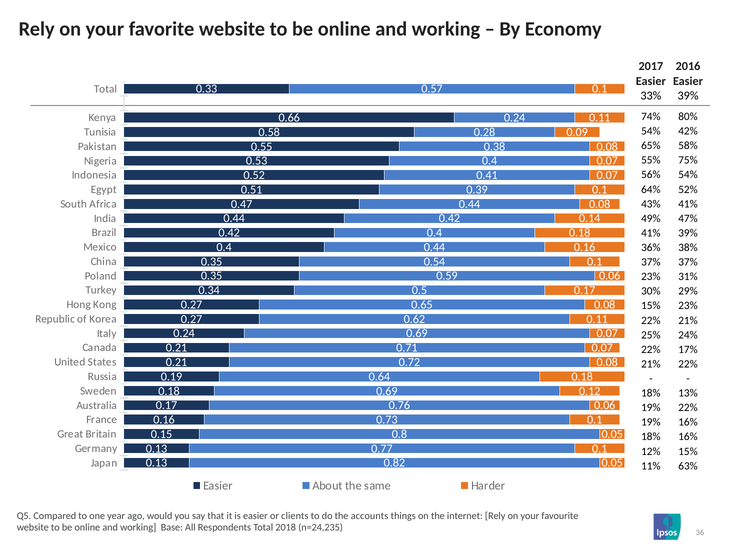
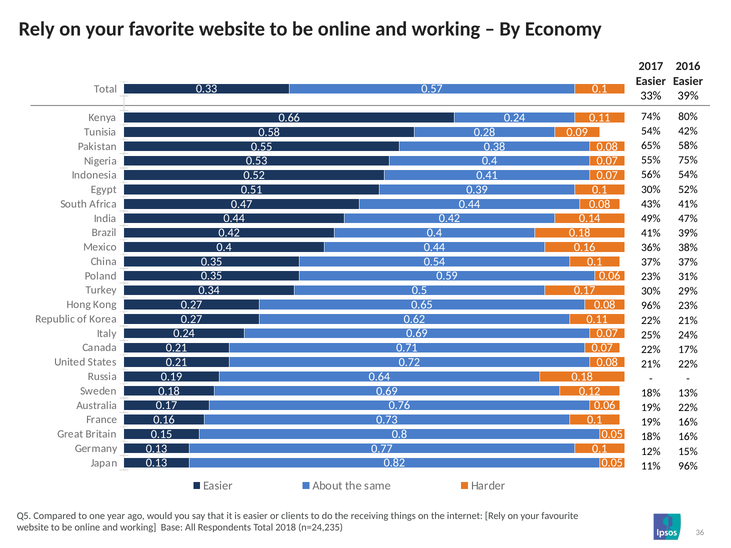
64% at (651, 189): 64% -> 30%
15% at (651, 306): 15% -> 96%
11% 63%: 63% -> 96%
accounts: accounts -> receiving
